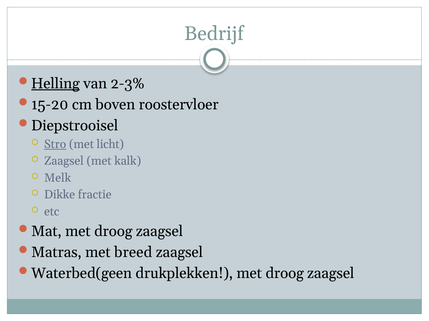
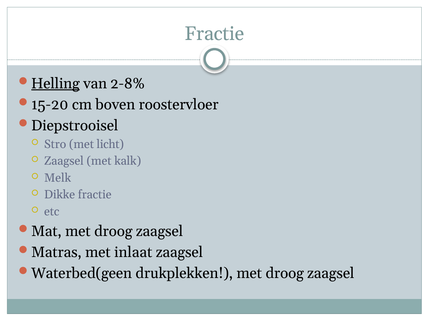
Bedrijf at (214, 34): Bedrijf -> Fractie
2-3%: 2-3% -> 2-8%
Stro underline: present -> none
breed: breed -> inlaat
